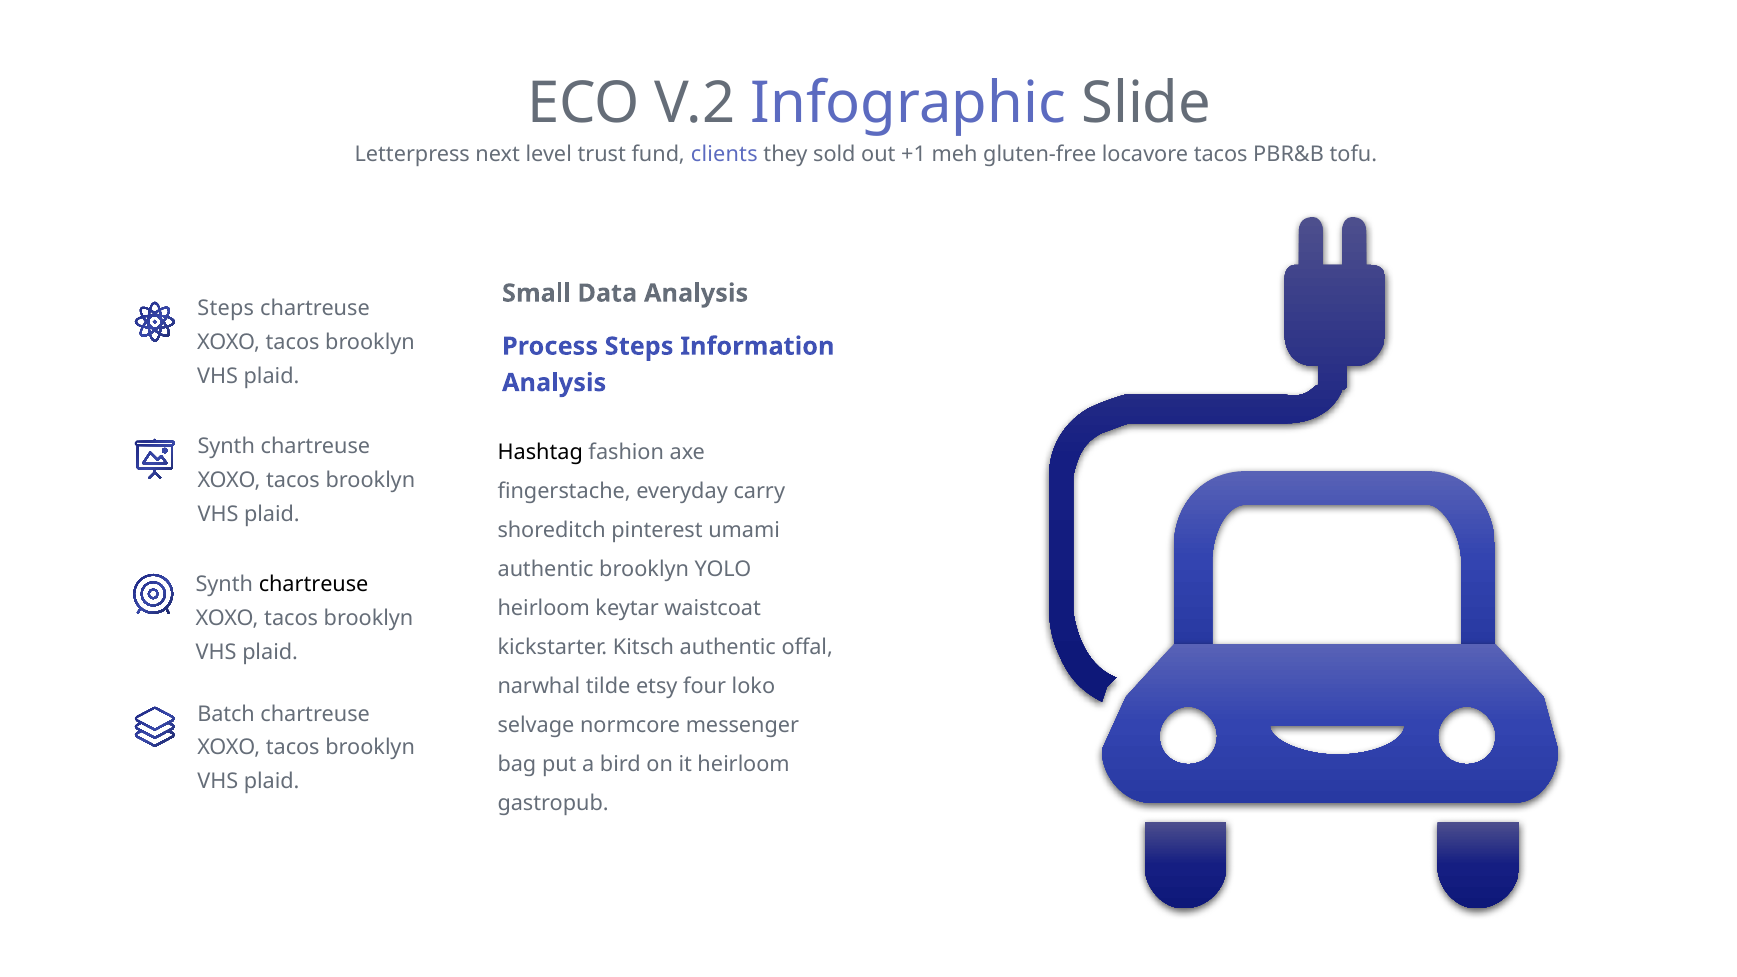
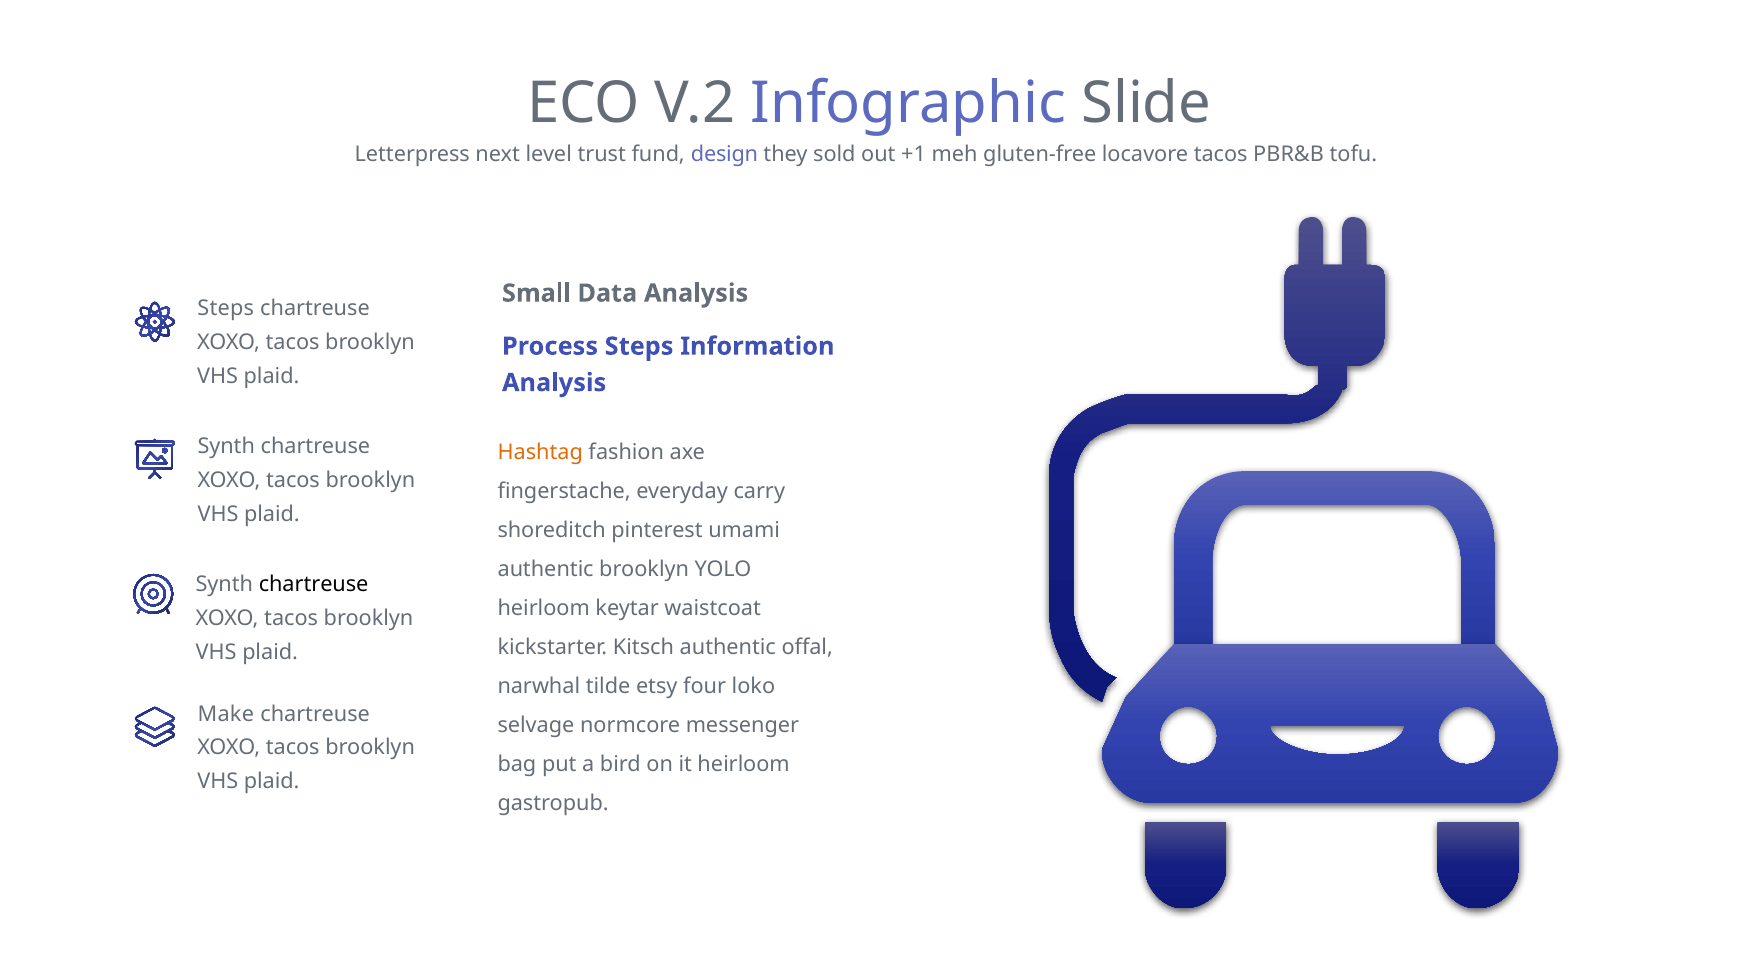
clients: clients -> design
Hashtag colour: black -> orange
Batch: Batch -> Make
